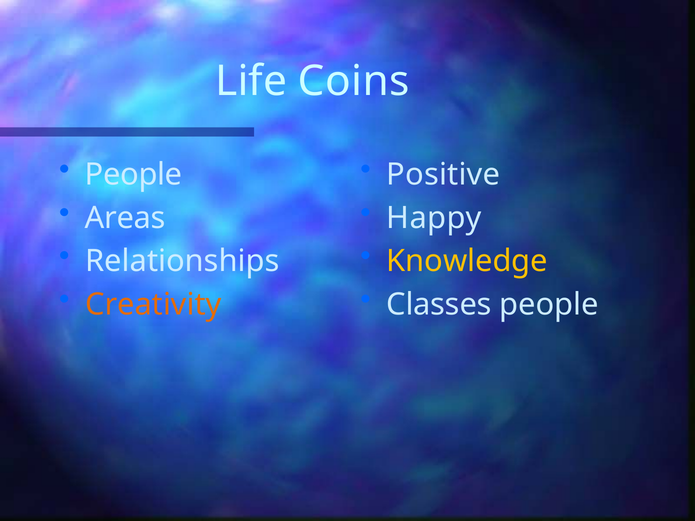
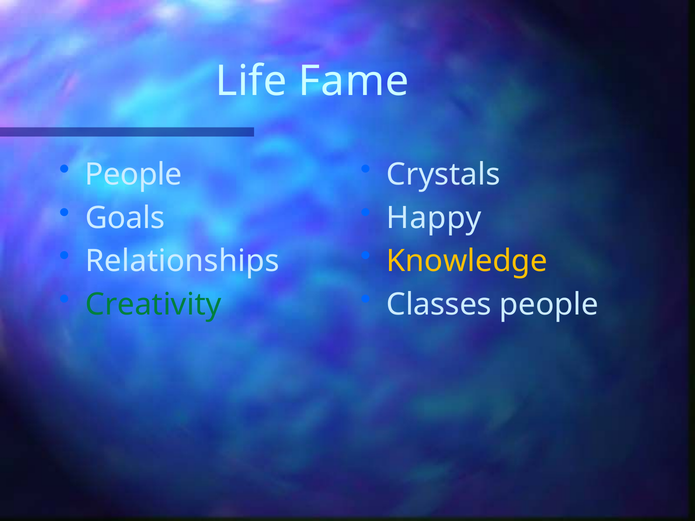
Coins: Coins -> Fame
Positive: Positive -> Crystals
Areas: Areas -> Goals
Creativity colour: orange -> green
